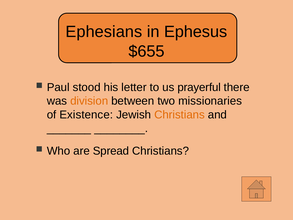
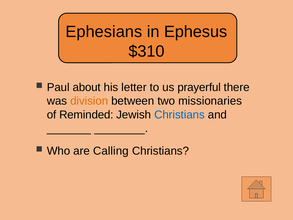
$655: $655 -> $310
stood: stood -> about
Existence: Existence -> Reminded
Christians at (179, 115) colour: orange -> blue
Spread: Spread -> Calling
